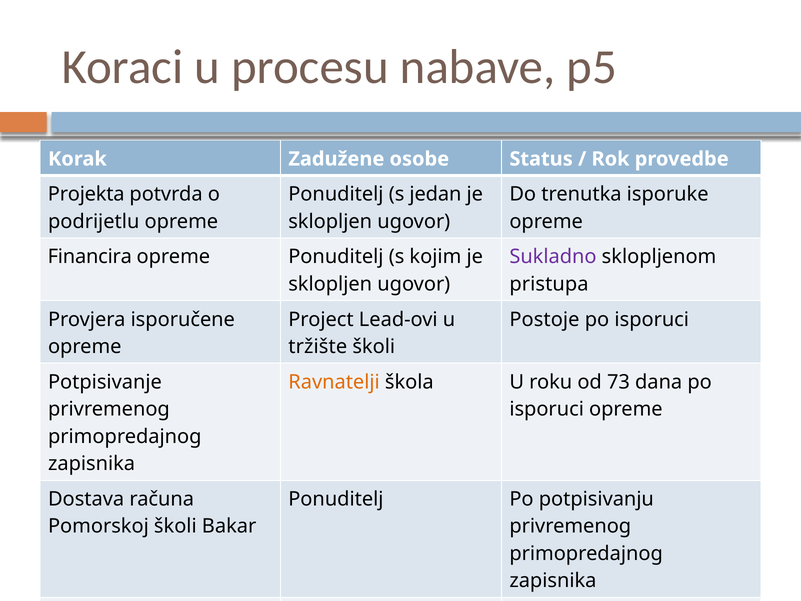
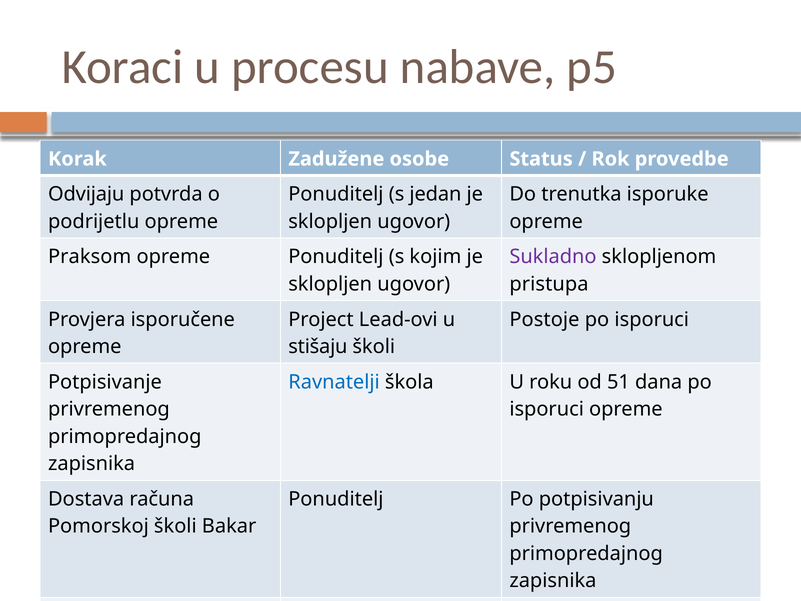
Projekta: Projekta -> Odvijaju
Financira: Financira -> Praksom
tržište: tržište -> stišaju
Ravnatelji at (334, 382) colour: orange -> blue
73: 73 -> 51
